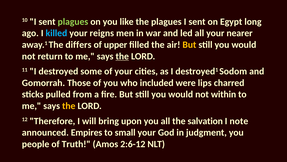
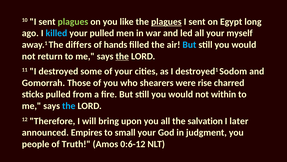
plagues at (166, 22) underline: none -> present
your reigns: reigns -> pulled
nearer: nearer -> myself
upper: upper -> hands
But at (189, 45) colour: yellow -> light blue
included: included -> shearers
lips: lips -> rise
the at (69, 106) colour: yellow -> light blue
note: note -> later
2:6-12: 2:6-12 -> 0:6-12
